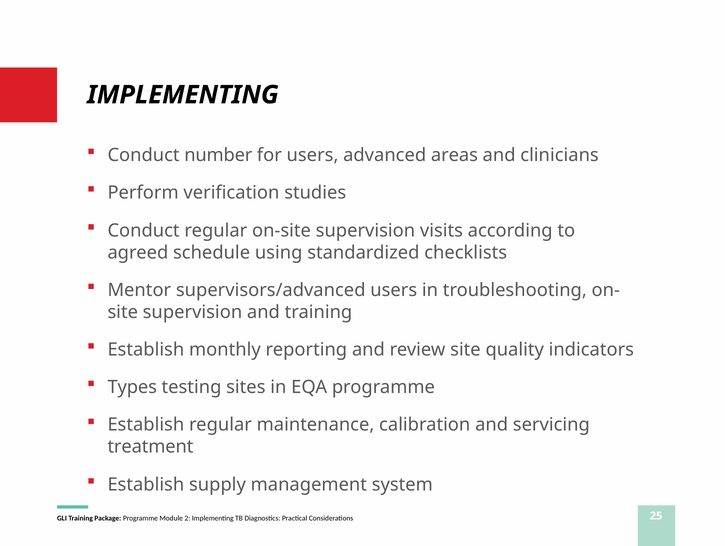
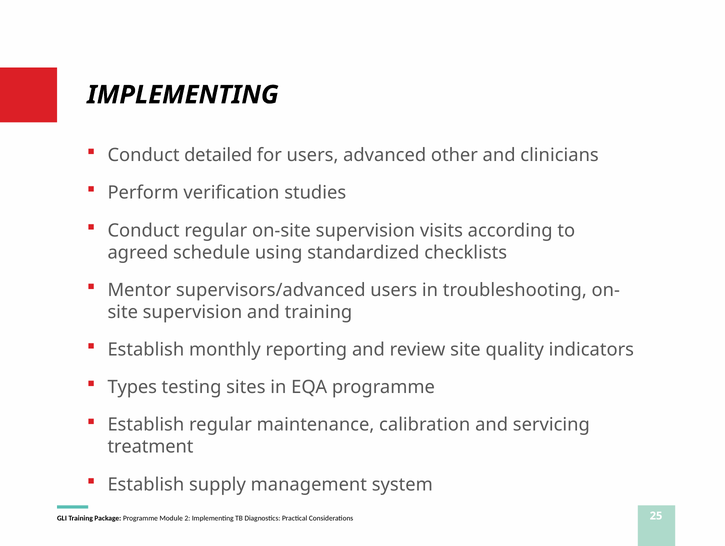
number: number -> detailed
areas: areas -> other
